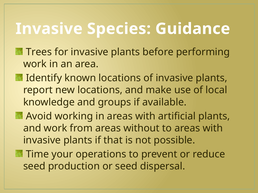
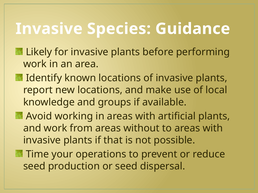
Trees: Trees -> Likely
